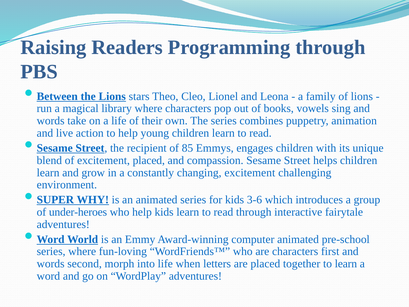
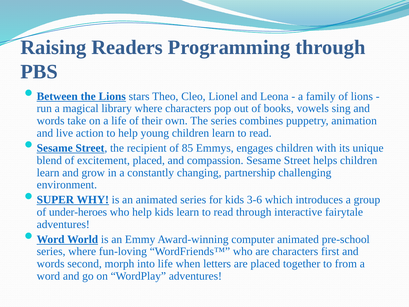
changing excitement: excitement -> partnership
to learn: learn -> from
